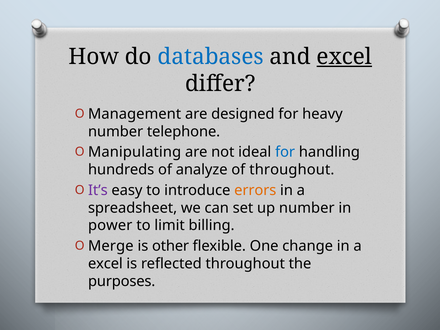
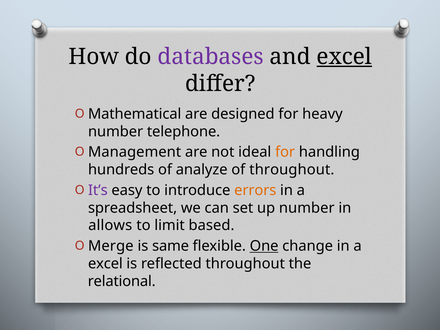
databases colour: blue -> purple
Management: Management -> Mathematical
Manipulating: Manipulating -> Management
for at (285, 152) colour: blue -> orange
power: power -> allows
billing: billing -> based
other: other -> same
One underline: none -> present
purposes: purposes -> relational
